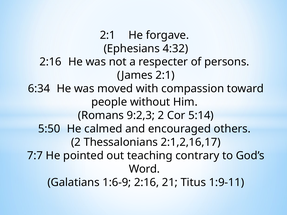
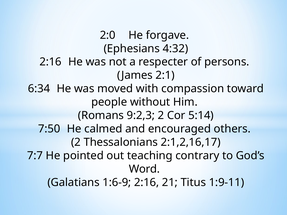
2:1 at (108, 35): 2:1 -> 2:0
5:50: 5:50 -> 7:50
